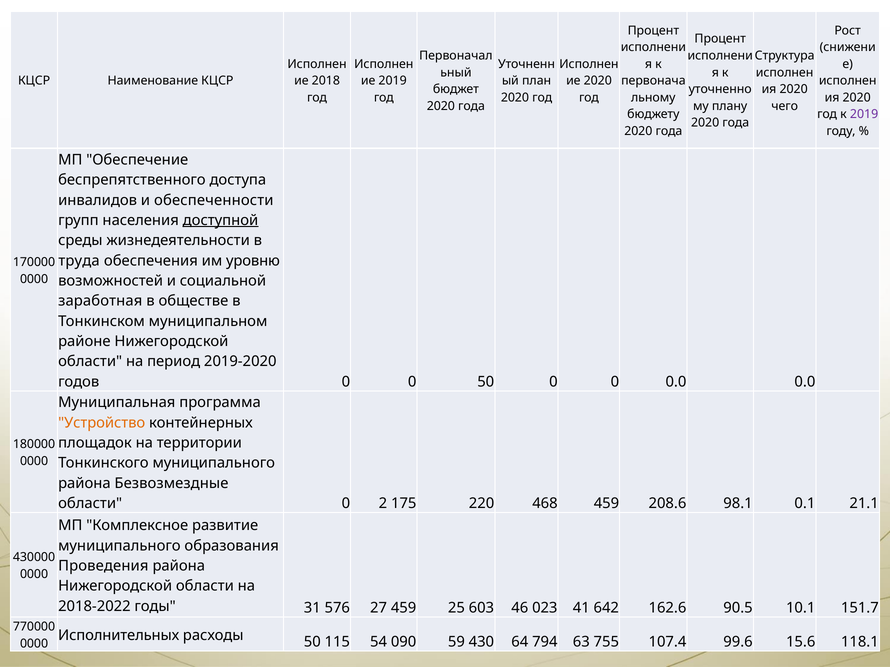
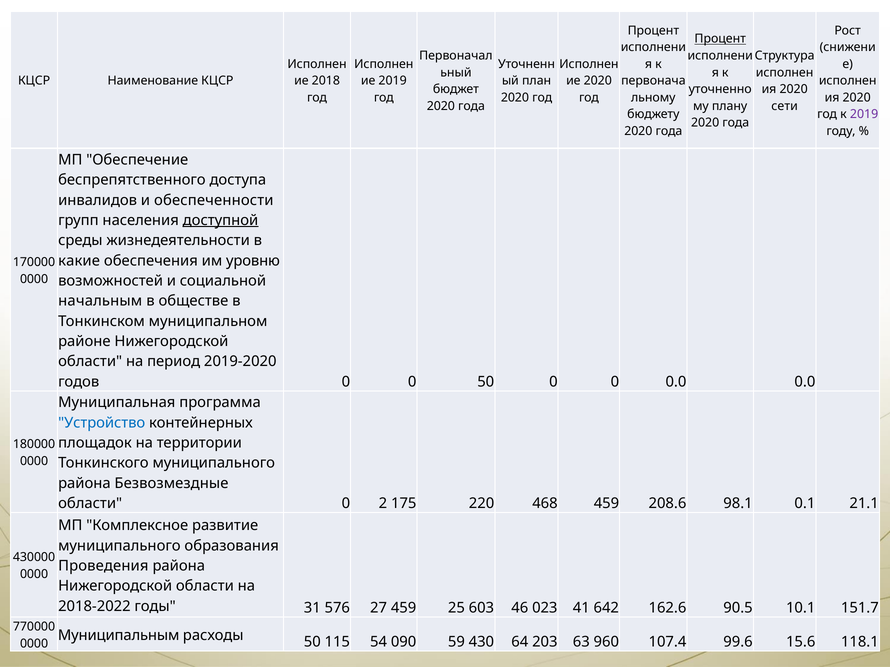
Процент at (720, 39) underline: none -> present
чего: чего -> сети
труда: труда -> какие
заработная: заработная -> начальным
Устройство colour: orange -> blue
Исполнительных: Исполнительных -> Муниципальным
794: 794 -> 203
755: 755 -> 960
